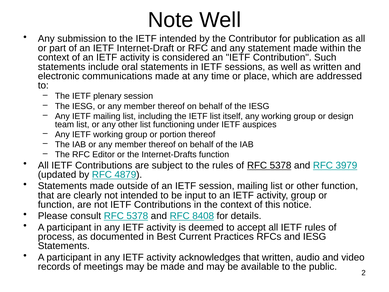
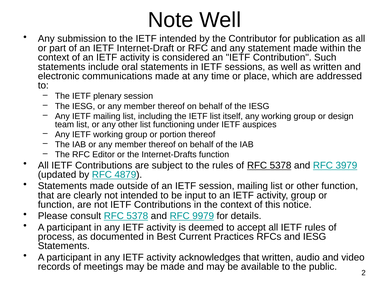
8408: 8408 -> 9979
